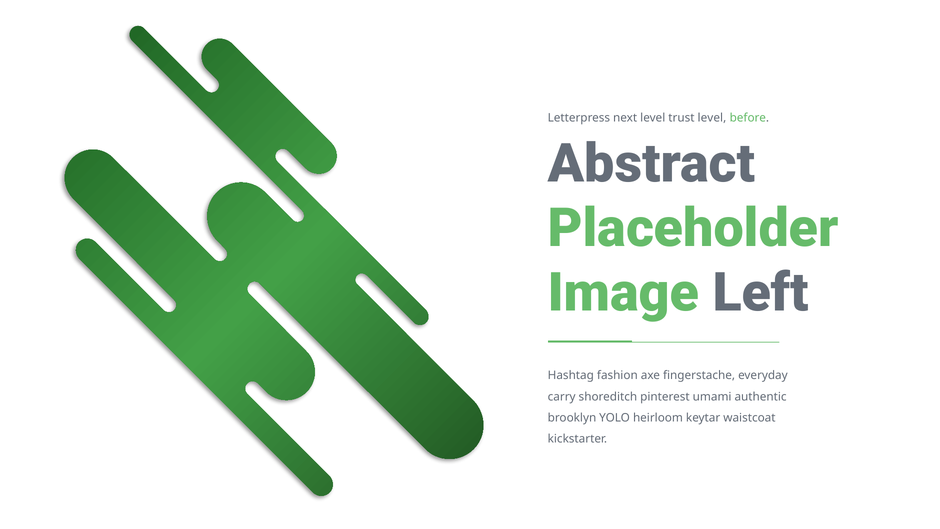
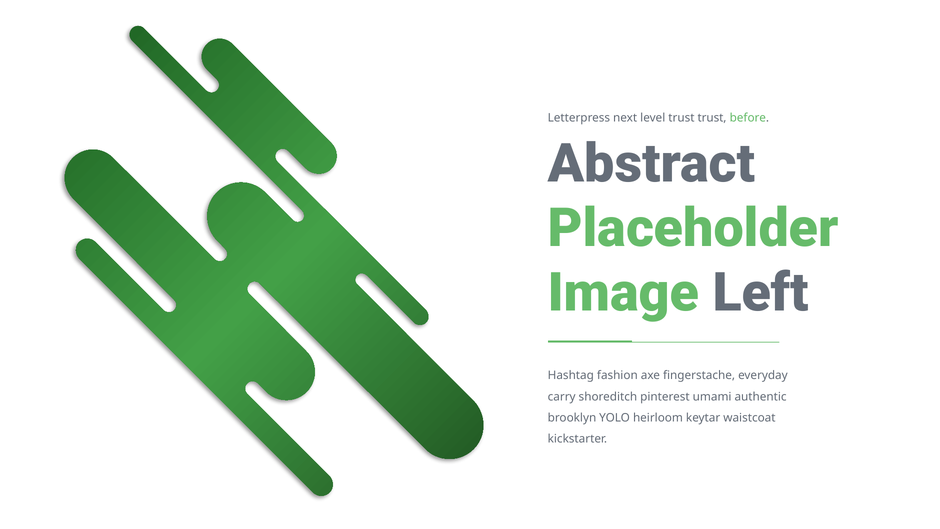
trust level: level -> trust
